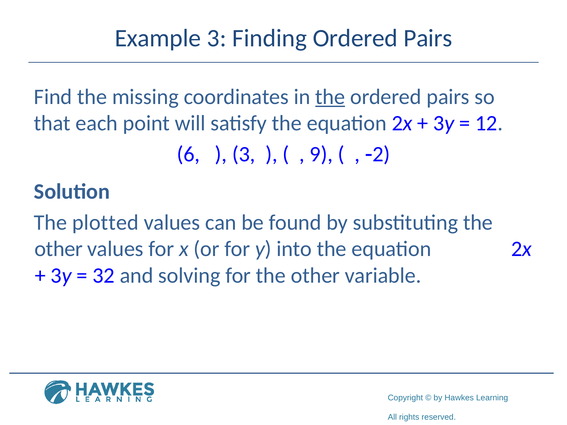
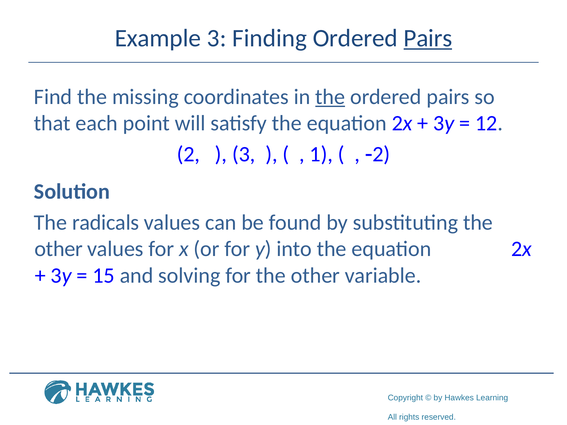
Pairs at (428, 38) underline: none -> present
6: 6 -> 2
9: 9 -> 1
plotted: plotted -> radicals
32: 32 -> 15
